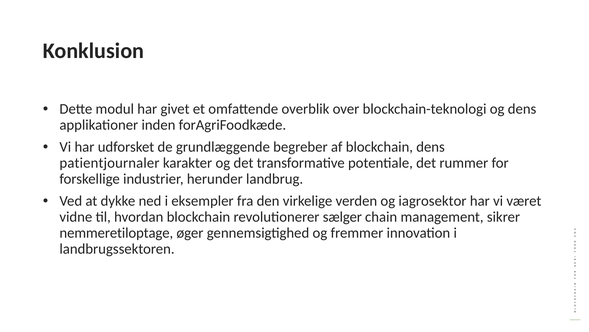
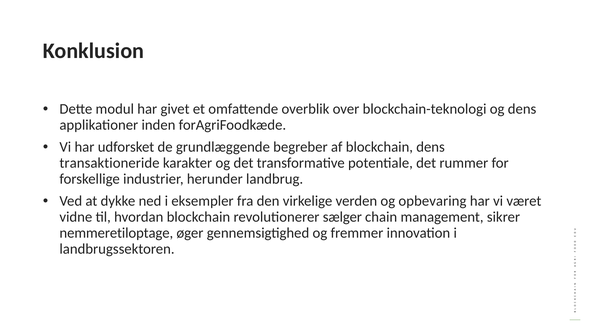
patientjournaler: patientjournaler -> transaktioneride
iagrosektor: iagrosektor -> opbevaring
